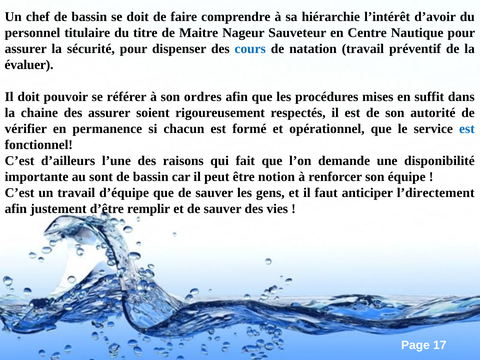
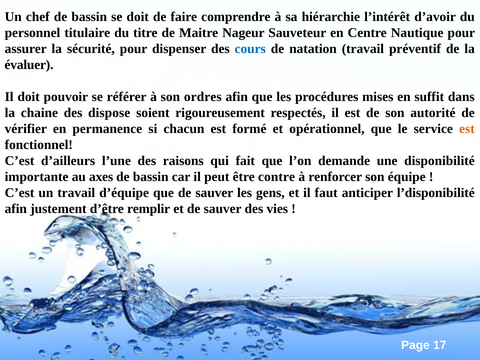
des assurer: assurer -> dispose
est at (467, 129) colour: blue -> orange
sont: sont -> axes
notion: notion -> contre
l’directement: l’directement -> l’disponibilité
